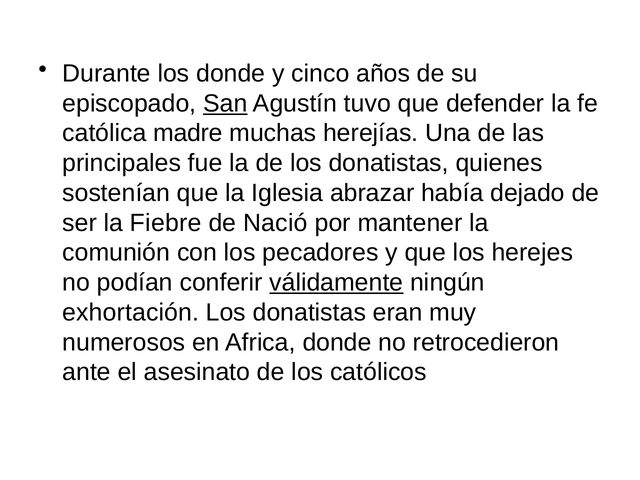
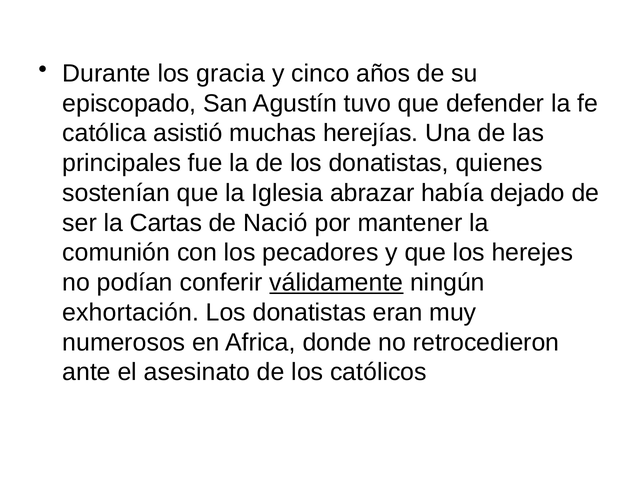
los donde: donde -> gracia
San underline: present -> none
madre: madre -> asistió
Fiebre: Fiebre -> Cartas
